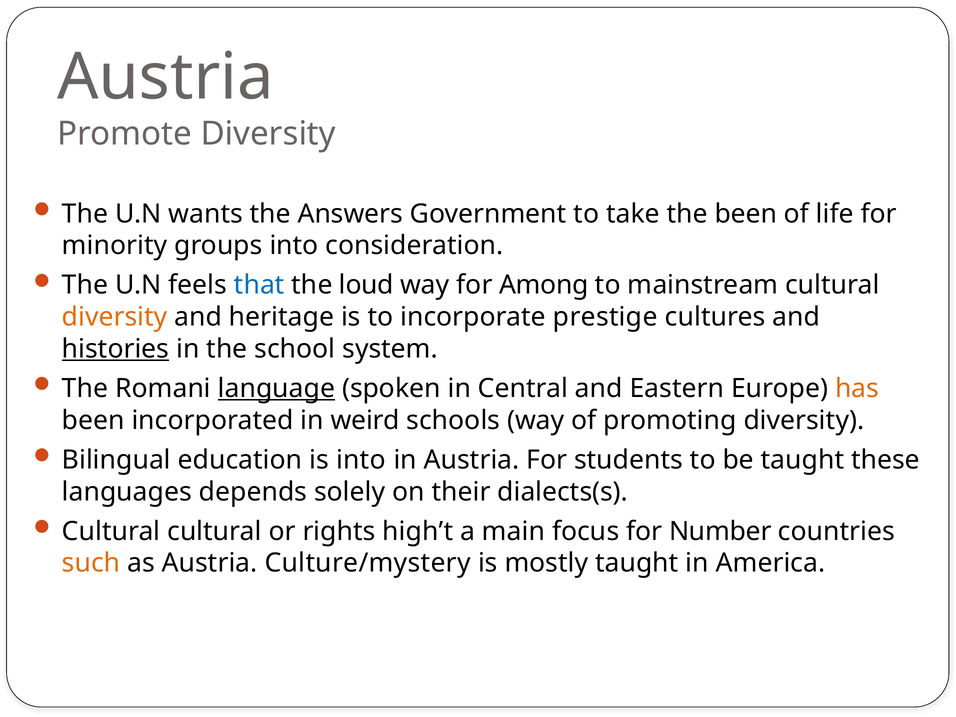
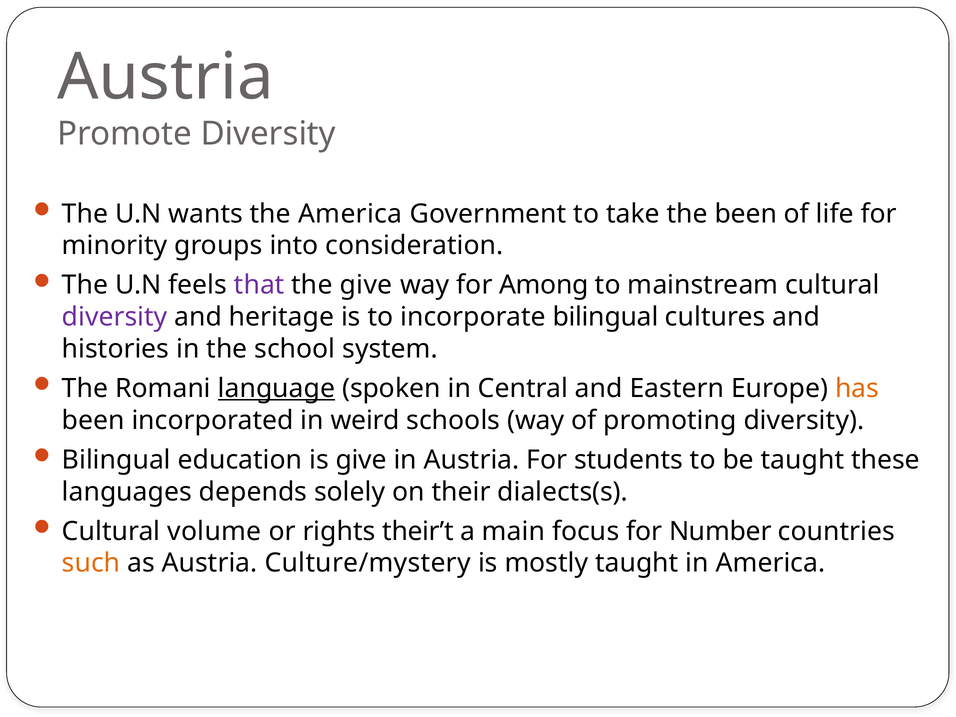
the Answers: Answers -> America
that colour: blue -> purple
the loud: loud -> give
diversity at (115, 317) colour: orange -> purple
incorporate prestige: prestige -> bilingual
histories underline: present -> none
is into: into -> give
Cultural cultural: cultural -> volume
high’t: high’t -> their’t
